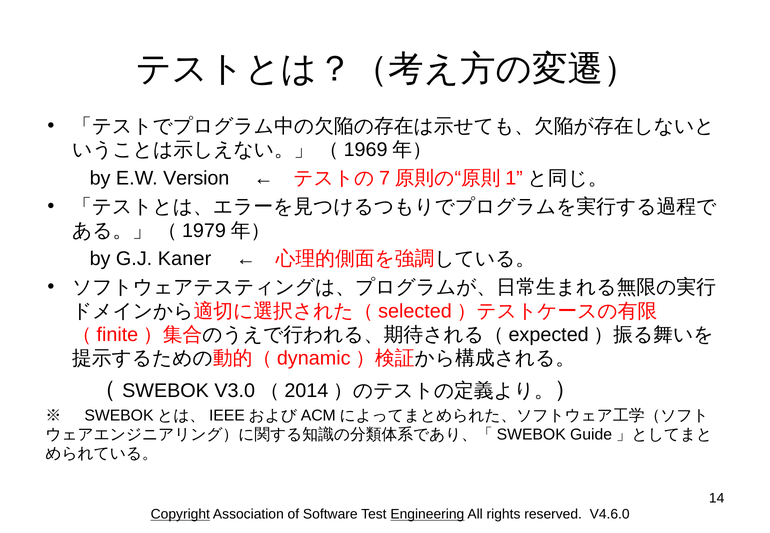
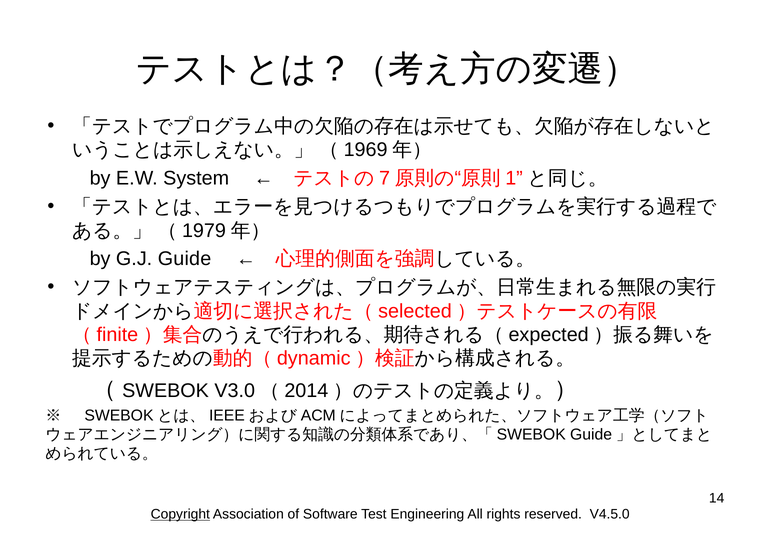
Version: Version -> System
Kaner: Kaner -> Guide
Engineering underline: present -> none
V4.6.0: V4.6.0 -> V4.5.0
